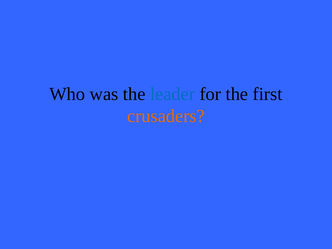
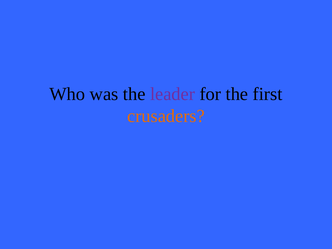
leader colour: blue -> purple
